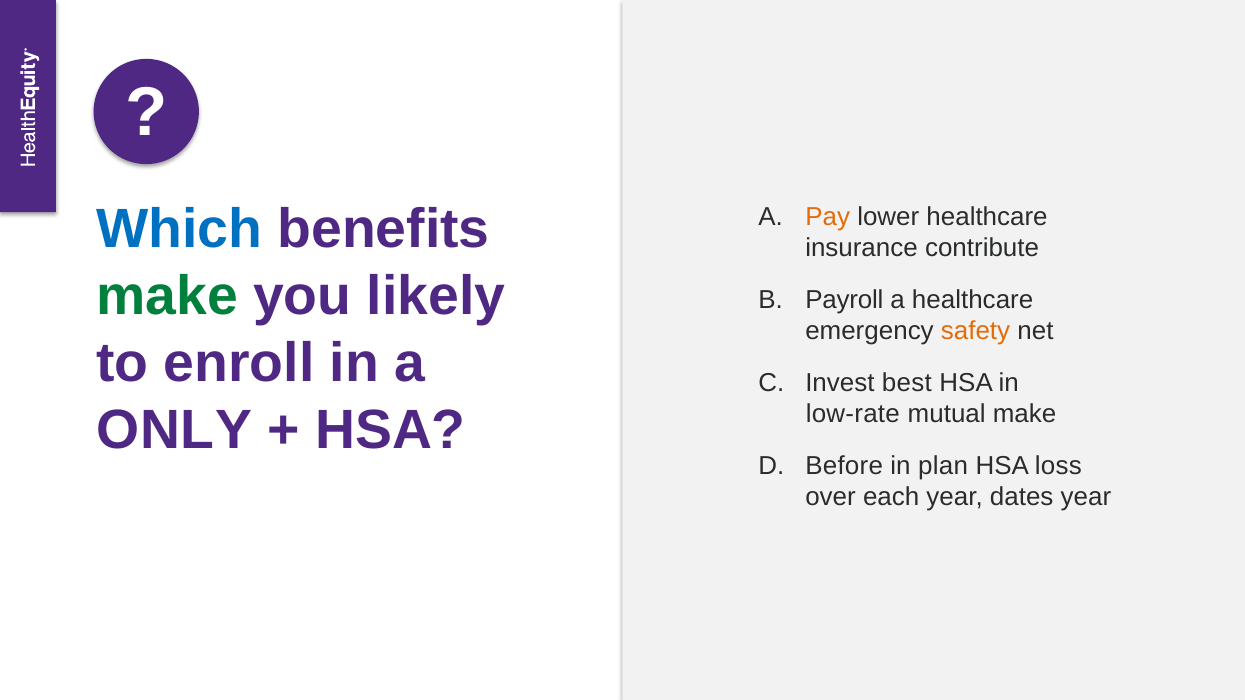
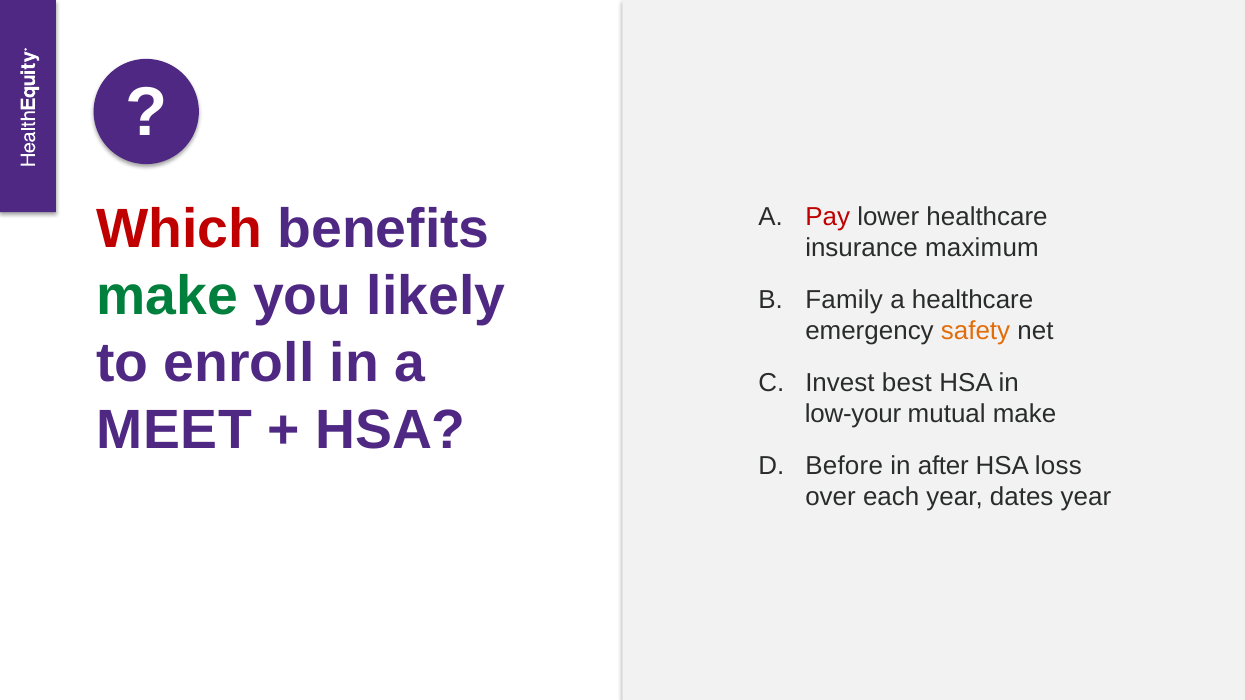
Which colour: blue -> red
Pay colour: orange -> red
contribute: contribute -> maximum
Payroll: Payroll -> Family
low-rate: low-rate -> low-your
ONLY: ONLY -> MEET
plan: plan -> after
